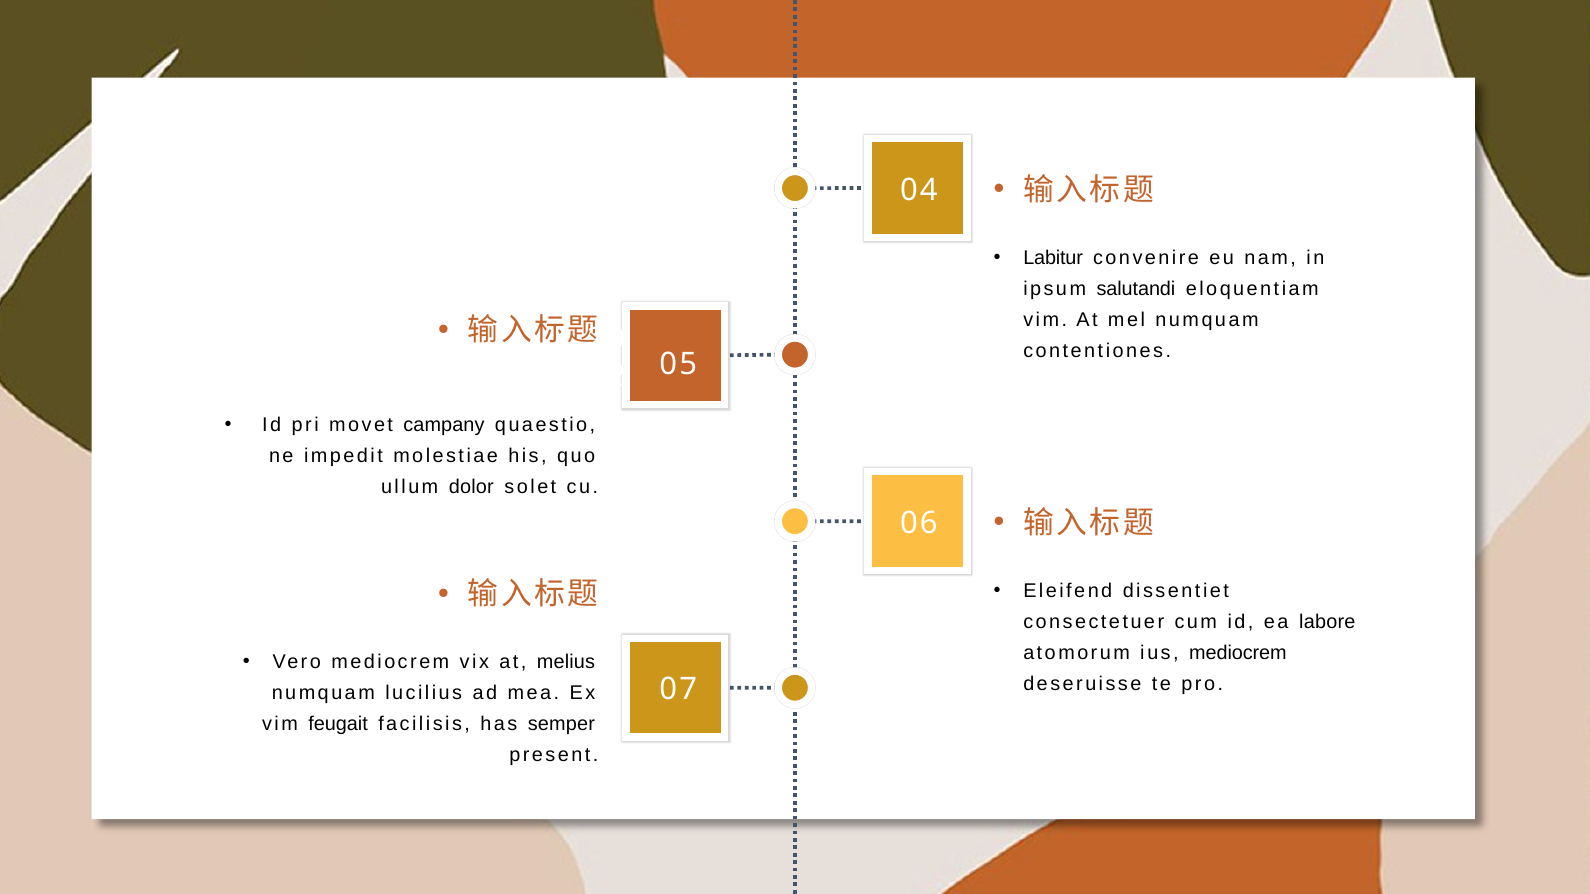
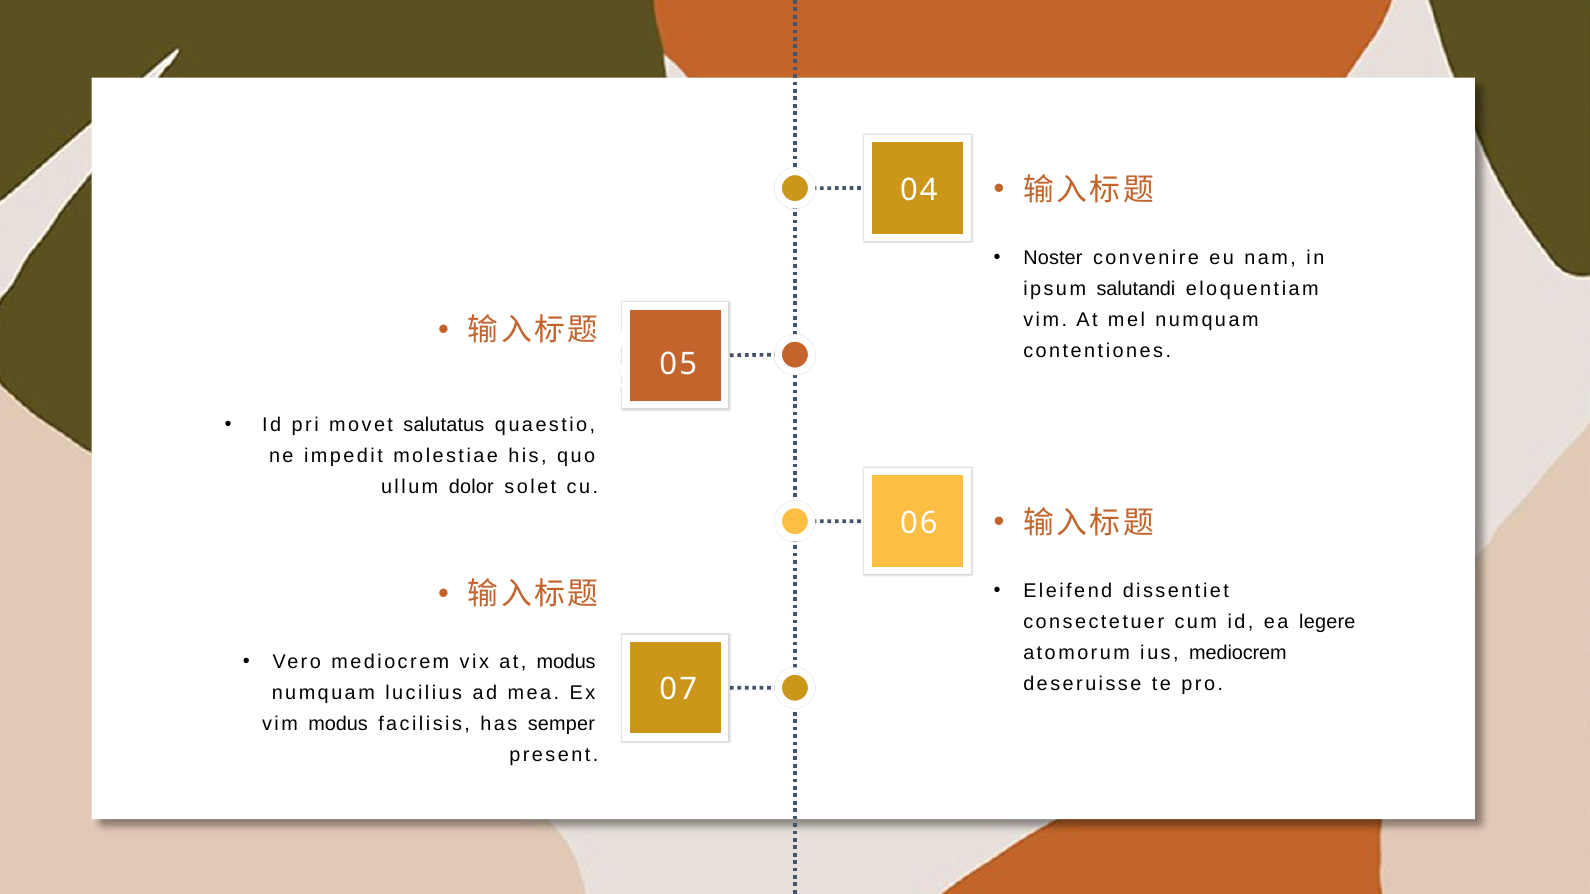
Labitur: Labitur -> Noster
campany: campany -> salutatus
labore: labore -> legere
at melius: melius -> modus
vim feugait: feugait -> modus
